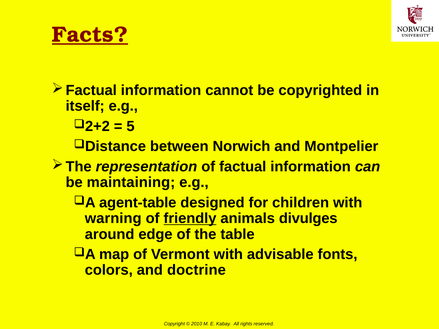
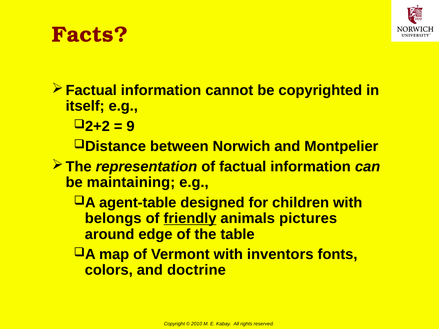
Facts underline: present -> none
5: 5 -> 9
warning: warning -> belongs
divulges: divulges -> pictures
advisable: advisable -> inventors
